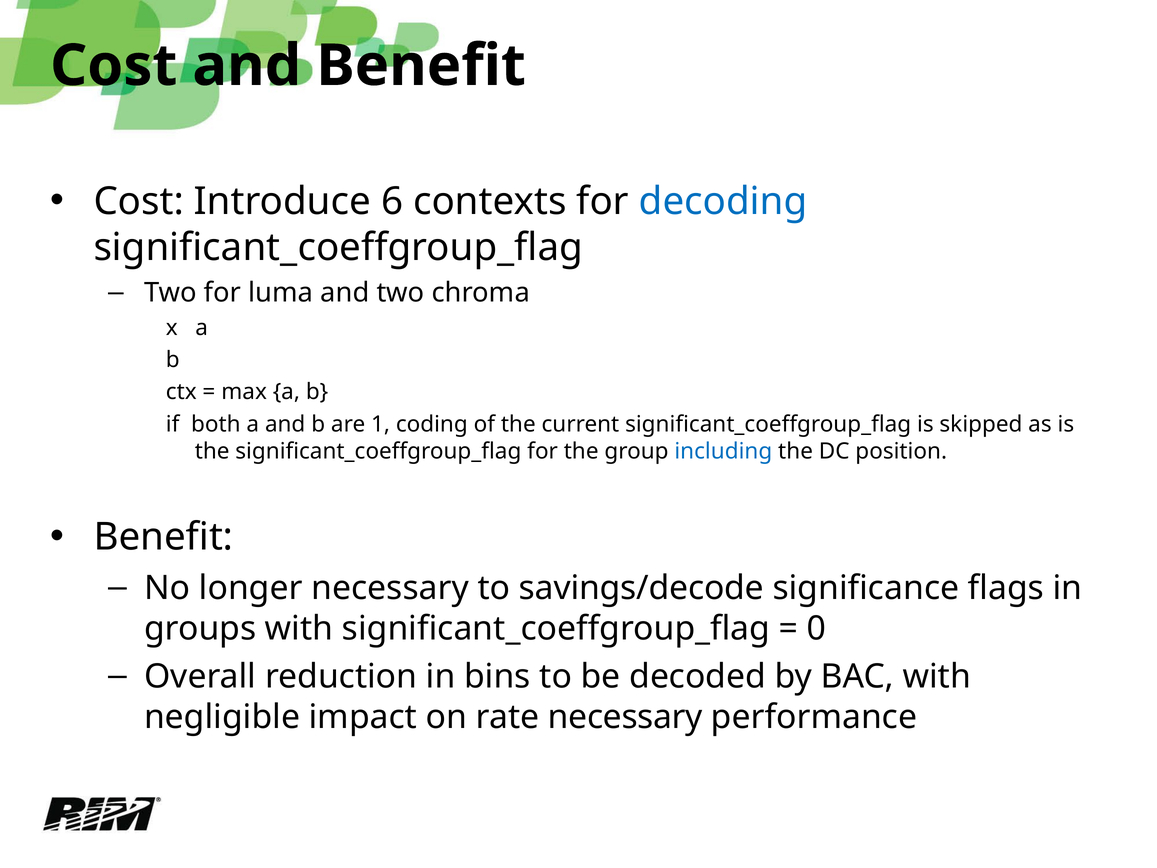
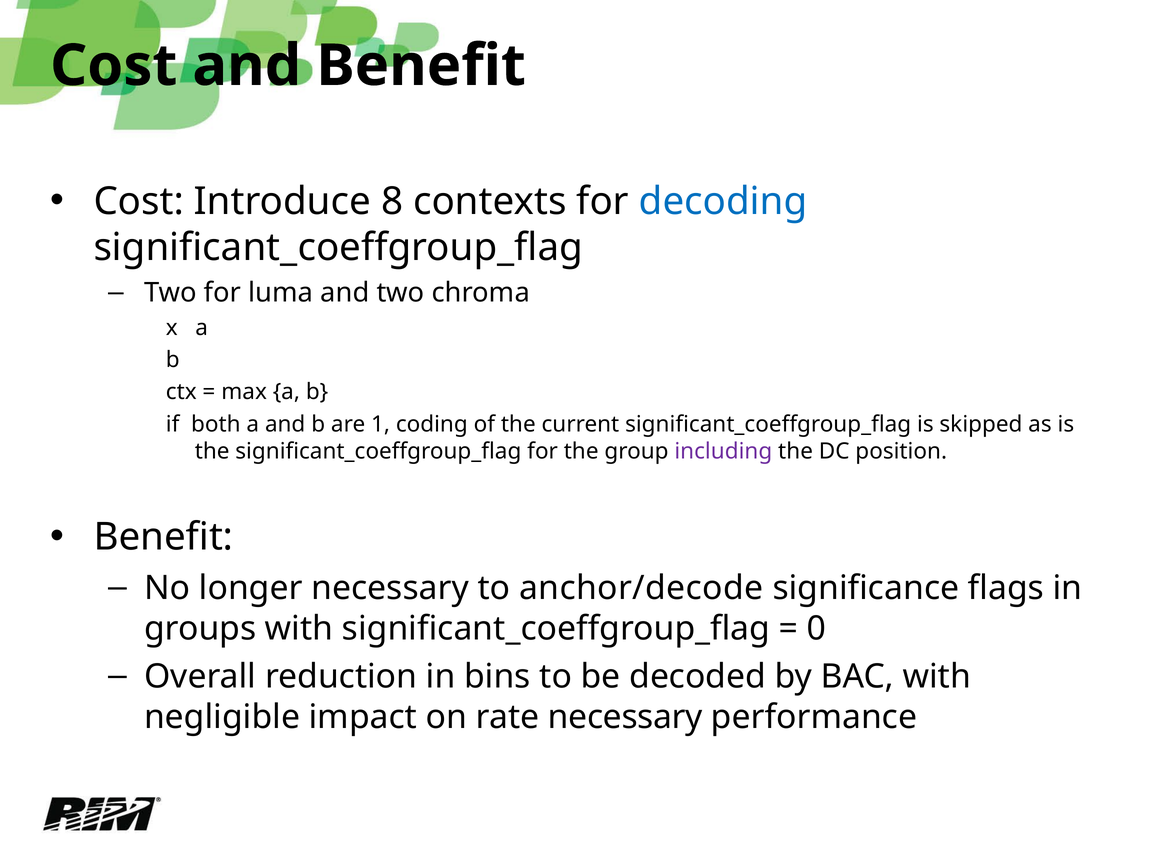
6: 6 -> 8
including colour: blue -> purple
savings/decode: savings/decode -> anchor/decode
